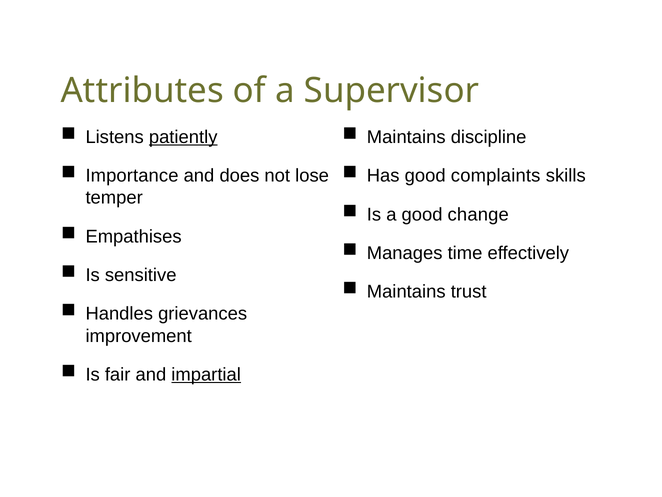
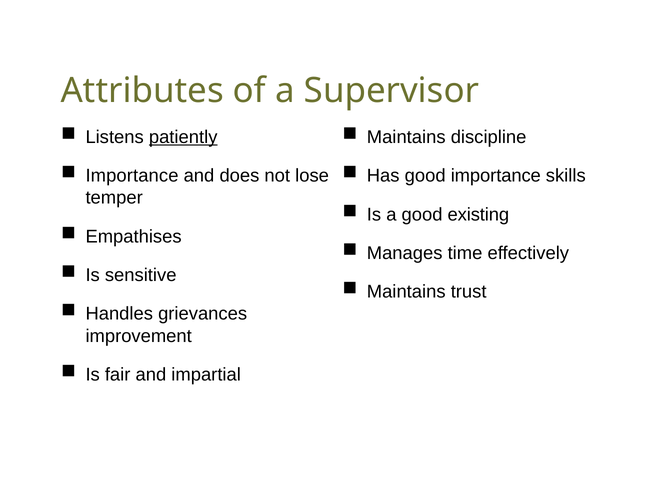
good complaints: complaints -> importance
change: change -> existing
impartial underline: present -> none
